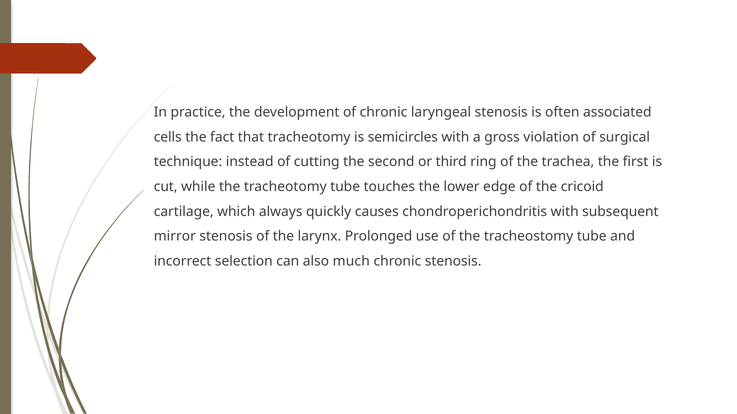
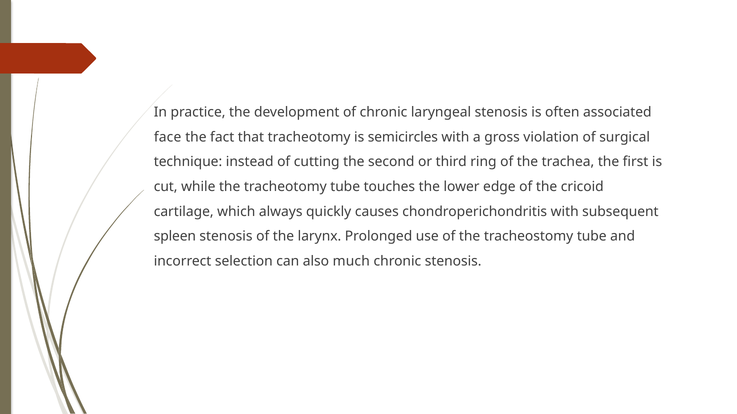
cells: cells -> face
mirror: mirror -> spleen
